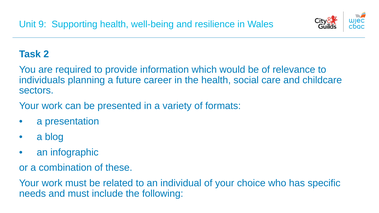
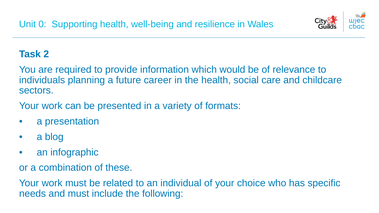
9: 9 -> 0
